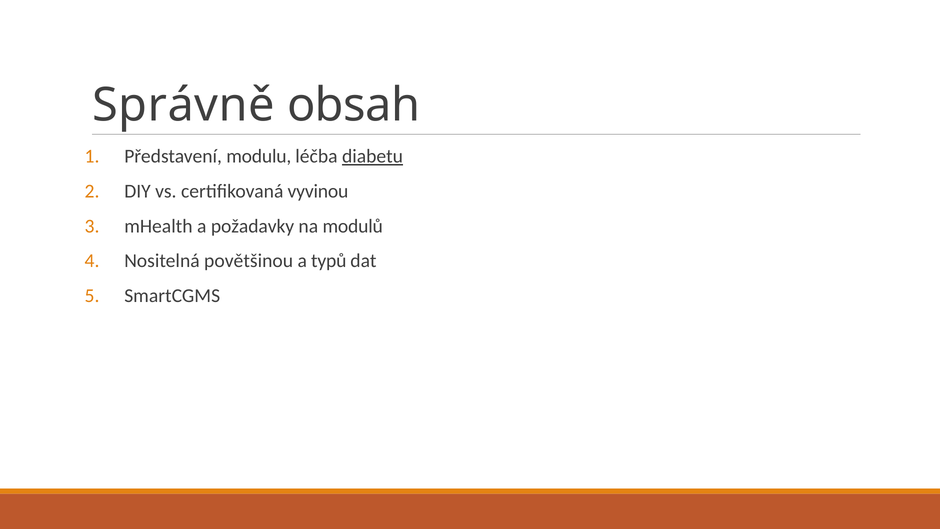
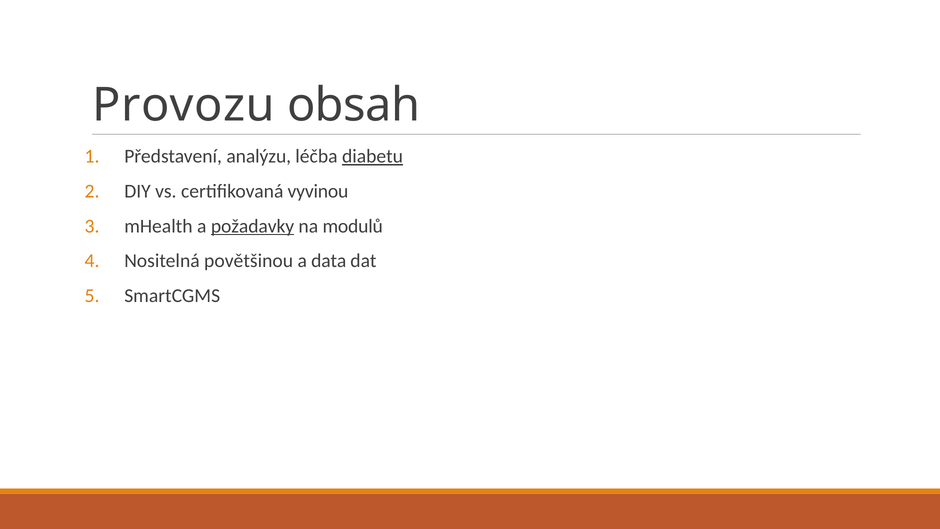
Správně: Správně -> Provozu
modulu: modulu -> analýzu
požadavky underline: none -> present
typů: typů -> data
